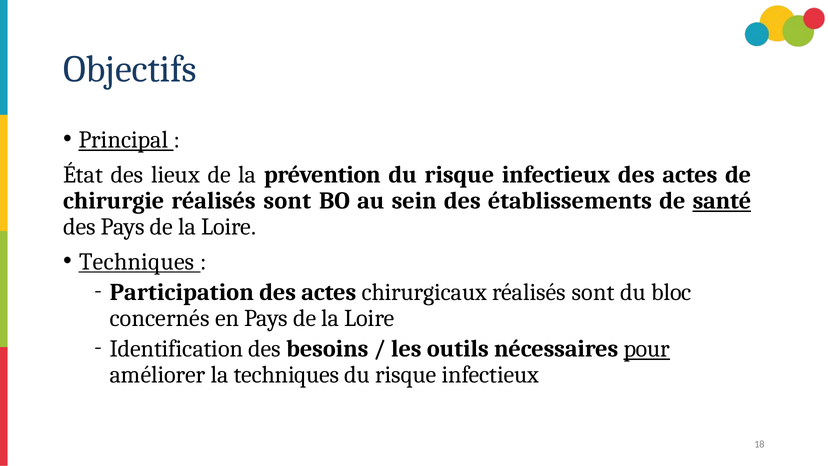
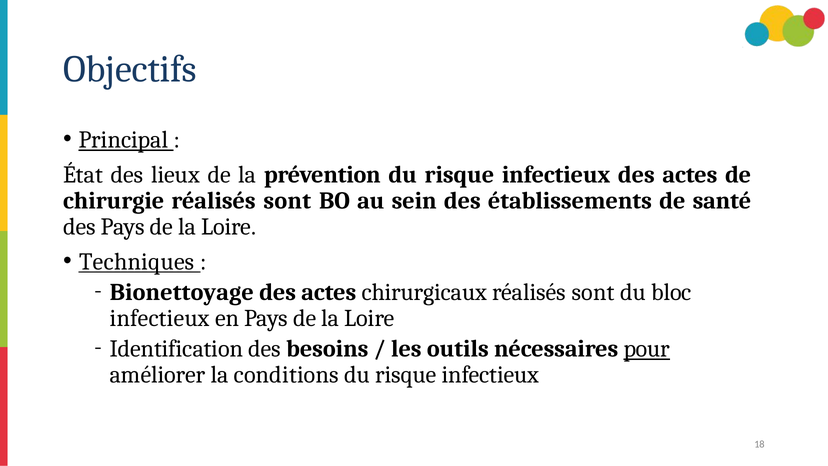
santé underline: present -> none
Participation: Participation -> Bionettoyage
concernés at (160, 318): concernés -> infectieux
la techniques: techniques -> conditions
